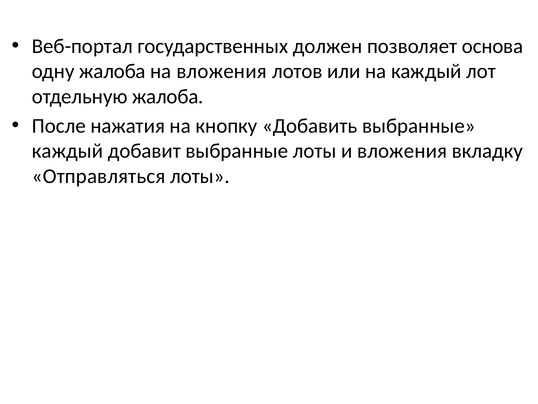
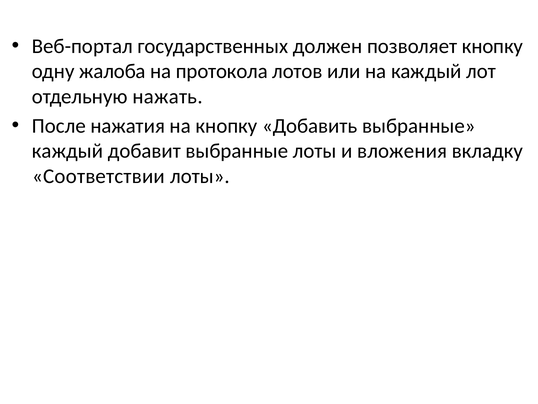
позволяет основа: основа -> кнопку
на вложения: вложения -> протокола
отдельную жалоба: жалоба -> нажать
Отправляться: Отправляться -> Соответствии
